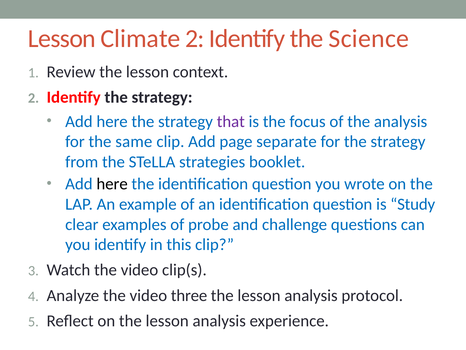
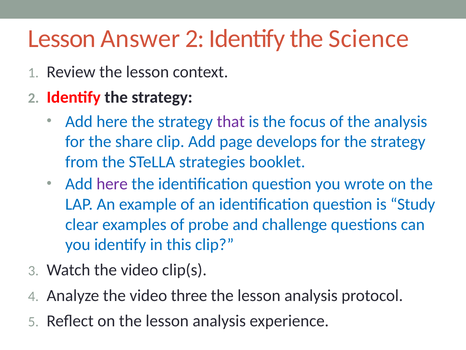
Climate: Climate -> Answer
same: same -> share
separate: separate -> develops
here at (112, 184) colour: black -> purple
